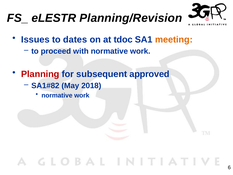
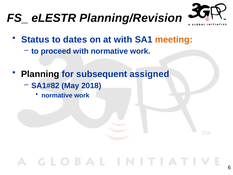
Issues: Issues -> Status
at tdoc: tdoc -> with
Planning colour: red -> black
approved: approved -> assigned
